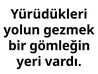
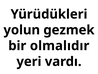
gömleğin: gömleğin -> olmalıdır
